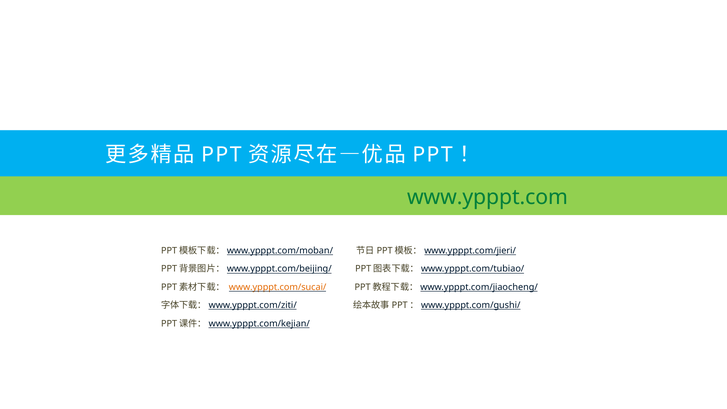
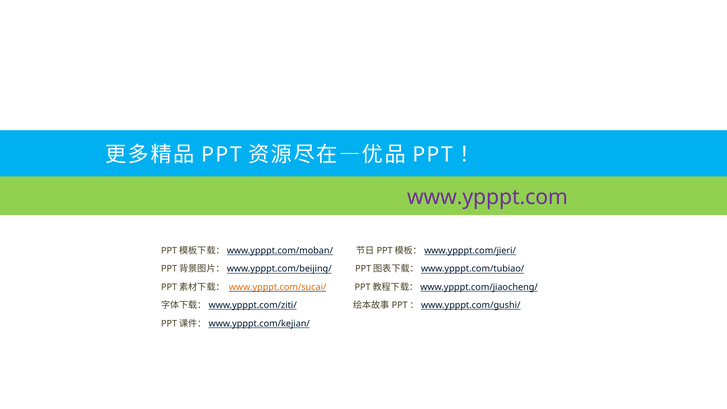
www.ypppt.com colour: green -> purple
